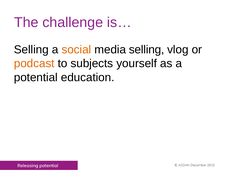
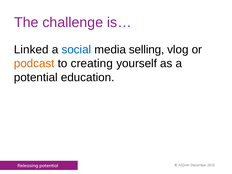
Selling at (31, 50): Selling -> Linked
social colour: orange -> blue
subjects: subjects -> creating
